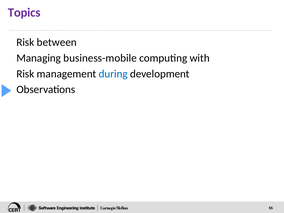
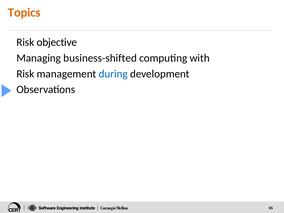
Topics colour: purple -> orange
between: between -> objective
business-mobile: business-mobile -> business-shifted
